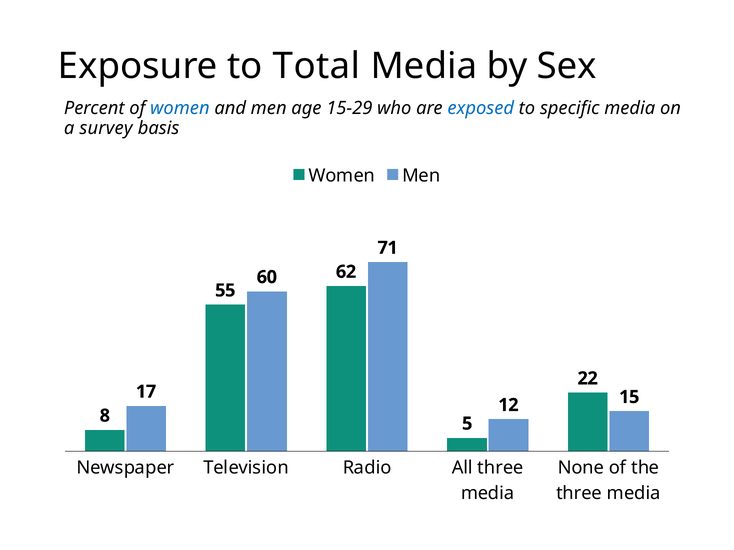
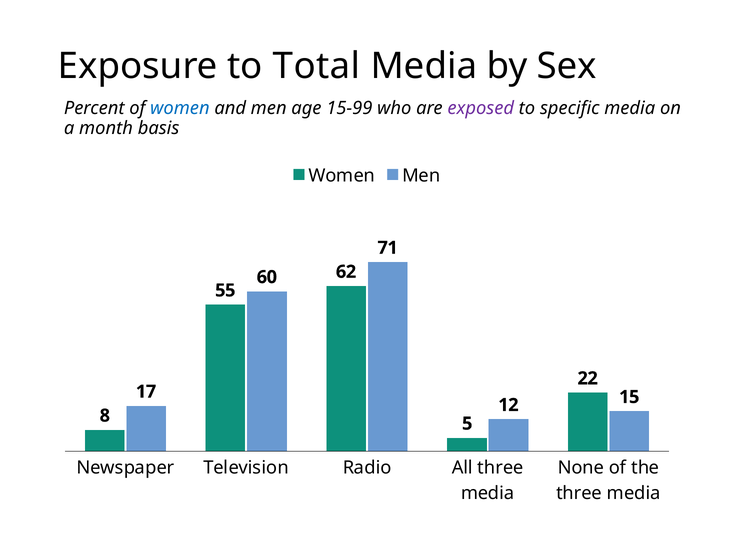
15-29: 15-29 -> 15-99
exposed colour: blue -> purple
survey: survey -> month
